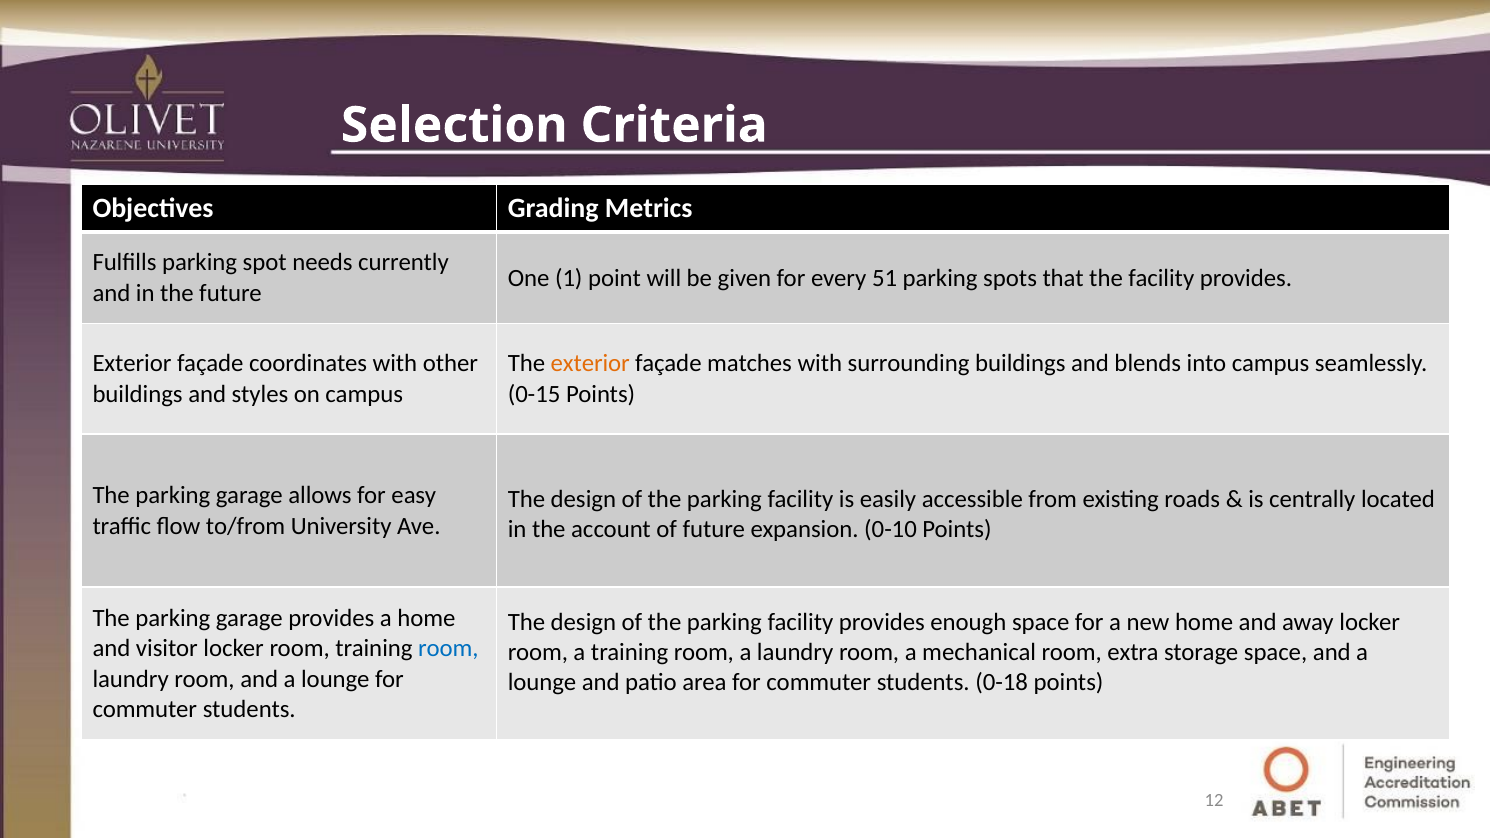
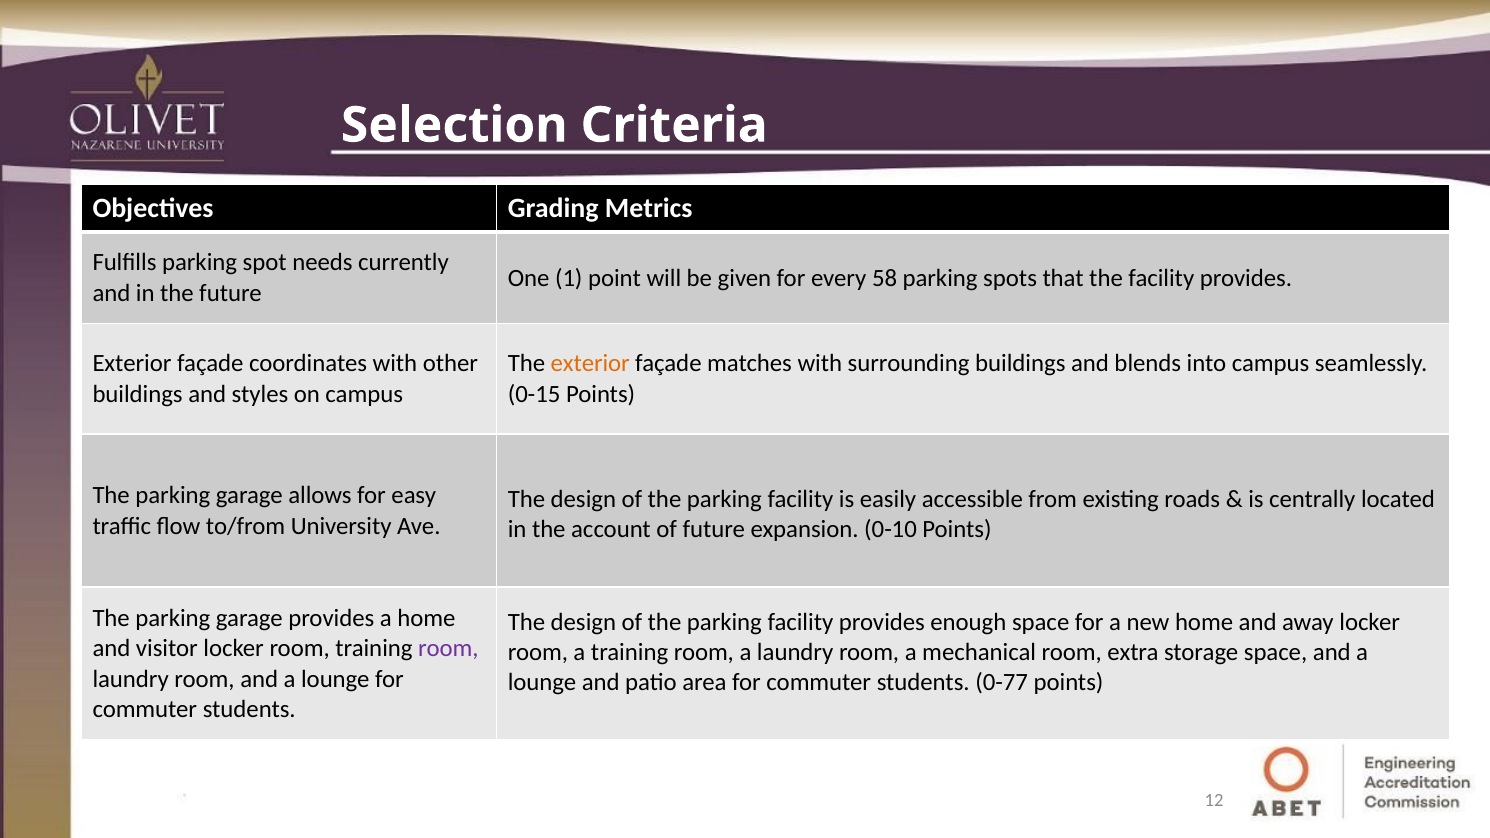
51: 51 -> 58
room at (448, 649) colour: blue -> purple
0-18: 0-18 -> 0-77
